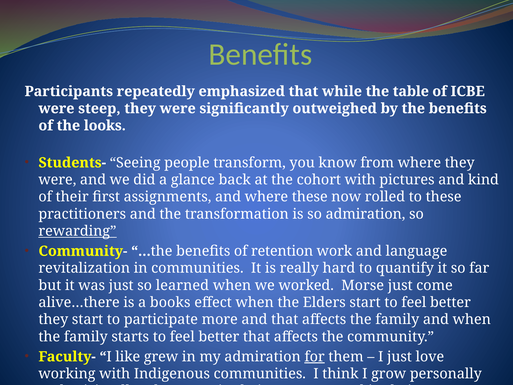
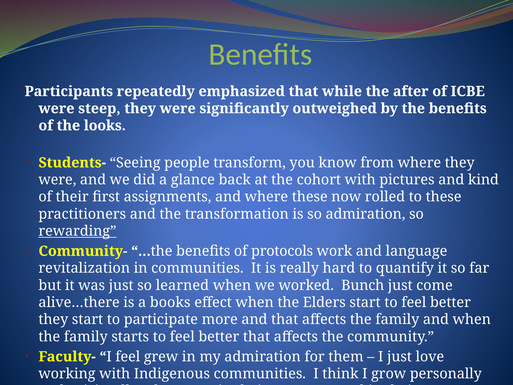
table: table -> after
retention: retention -> protocols
Morse: Morse -> Bunch
Faculty- I like: like -> feel
for underline: present -> none
